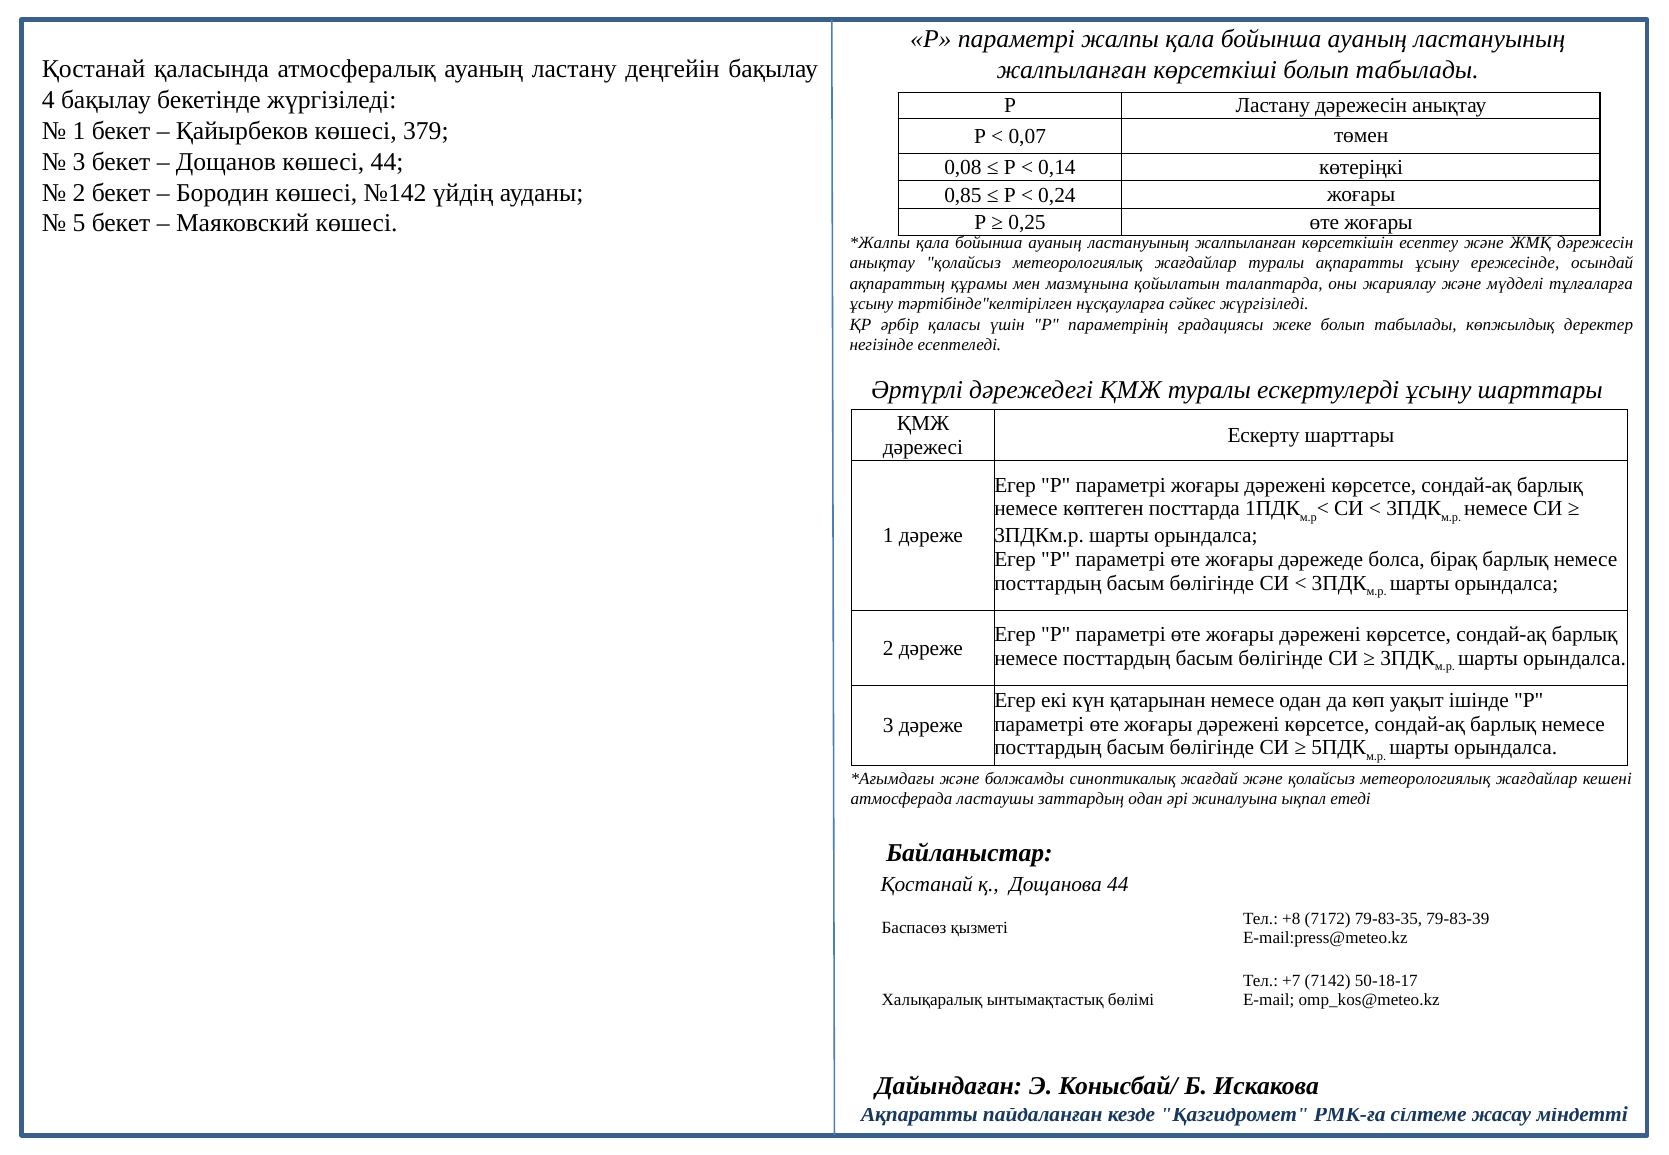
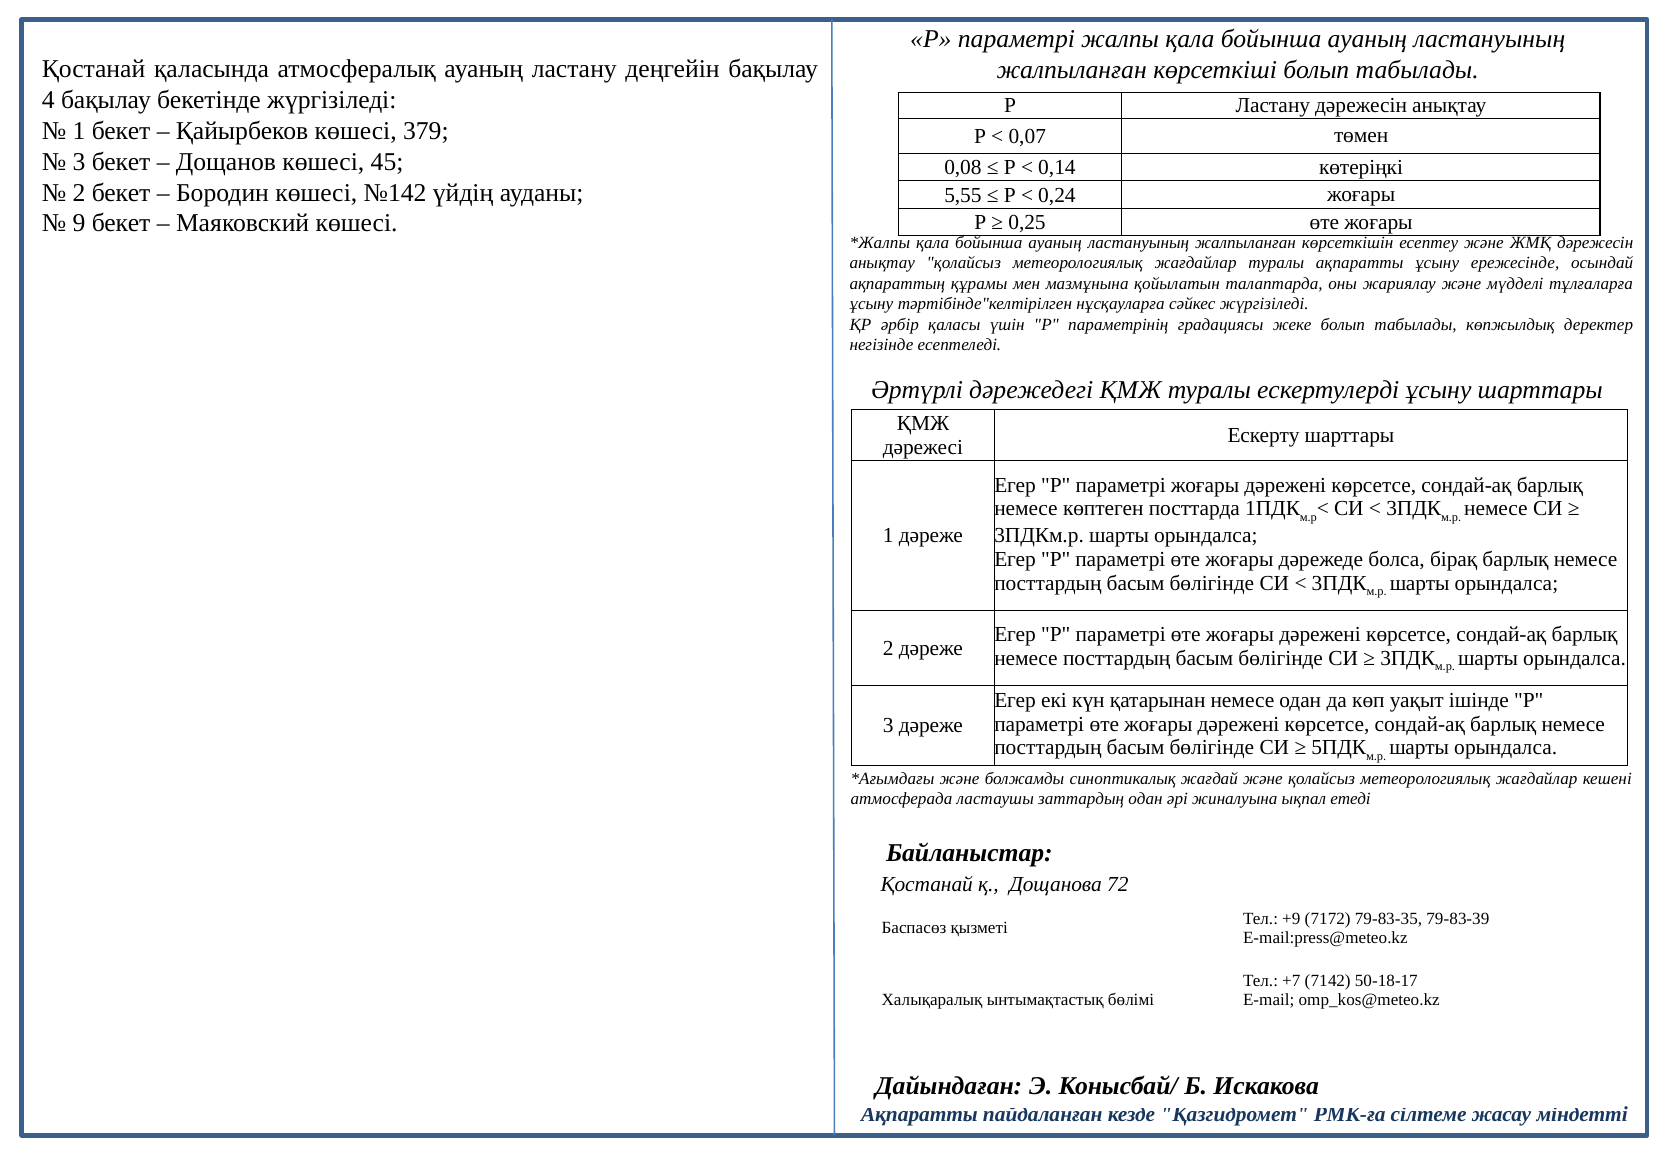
көшесі 44: 44 -> 45
0,85: 0,85 -> 5,55
5: 5 -> 9
Дощанова 44: 44 -> 72
+8: +8 -> +9
